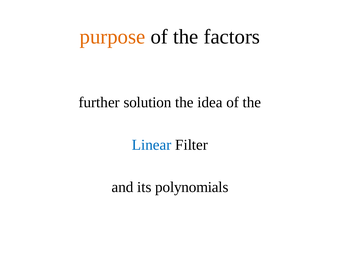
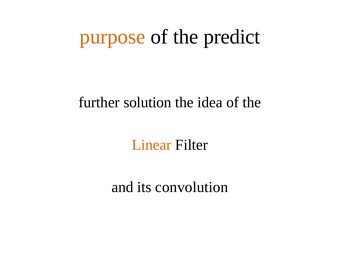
factors: factors -> predict
Linear colour: blue -> orange
polynomials: polynomials -> convolution
